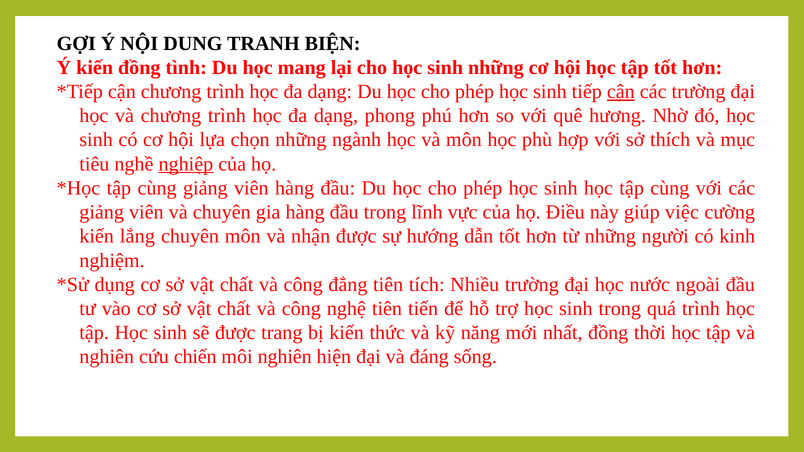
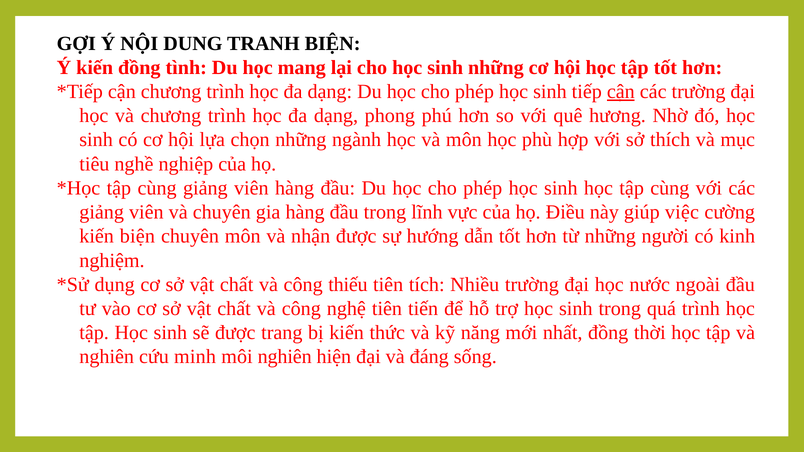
nghiệp underline: present -> none
kiến lắng: lắng -> biện
đẳng: đẳng -> thiếu
chiến: chiến -> minh
